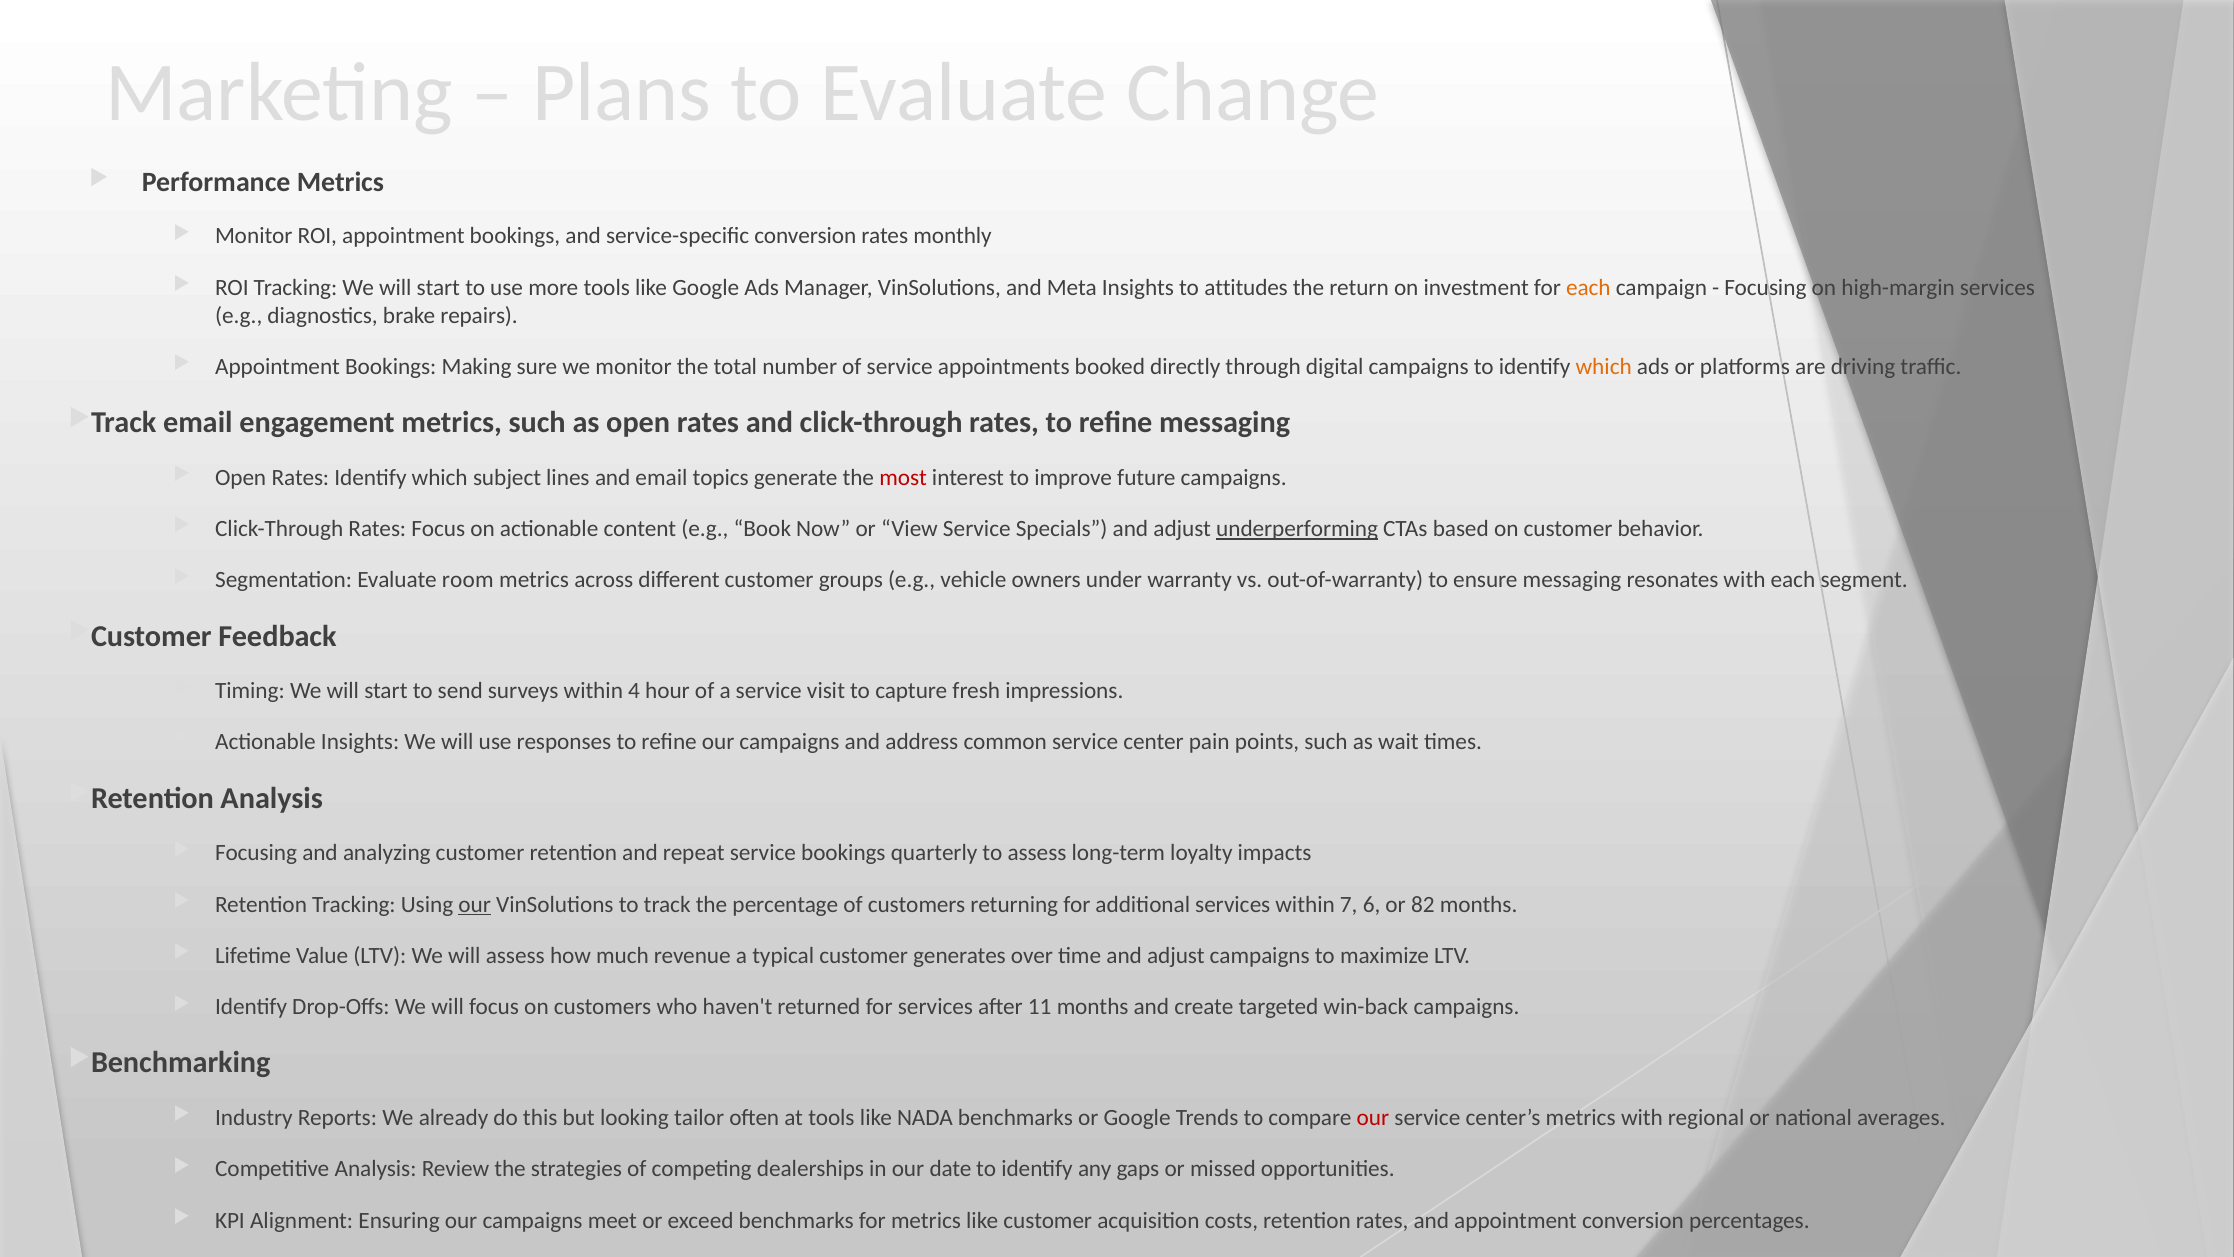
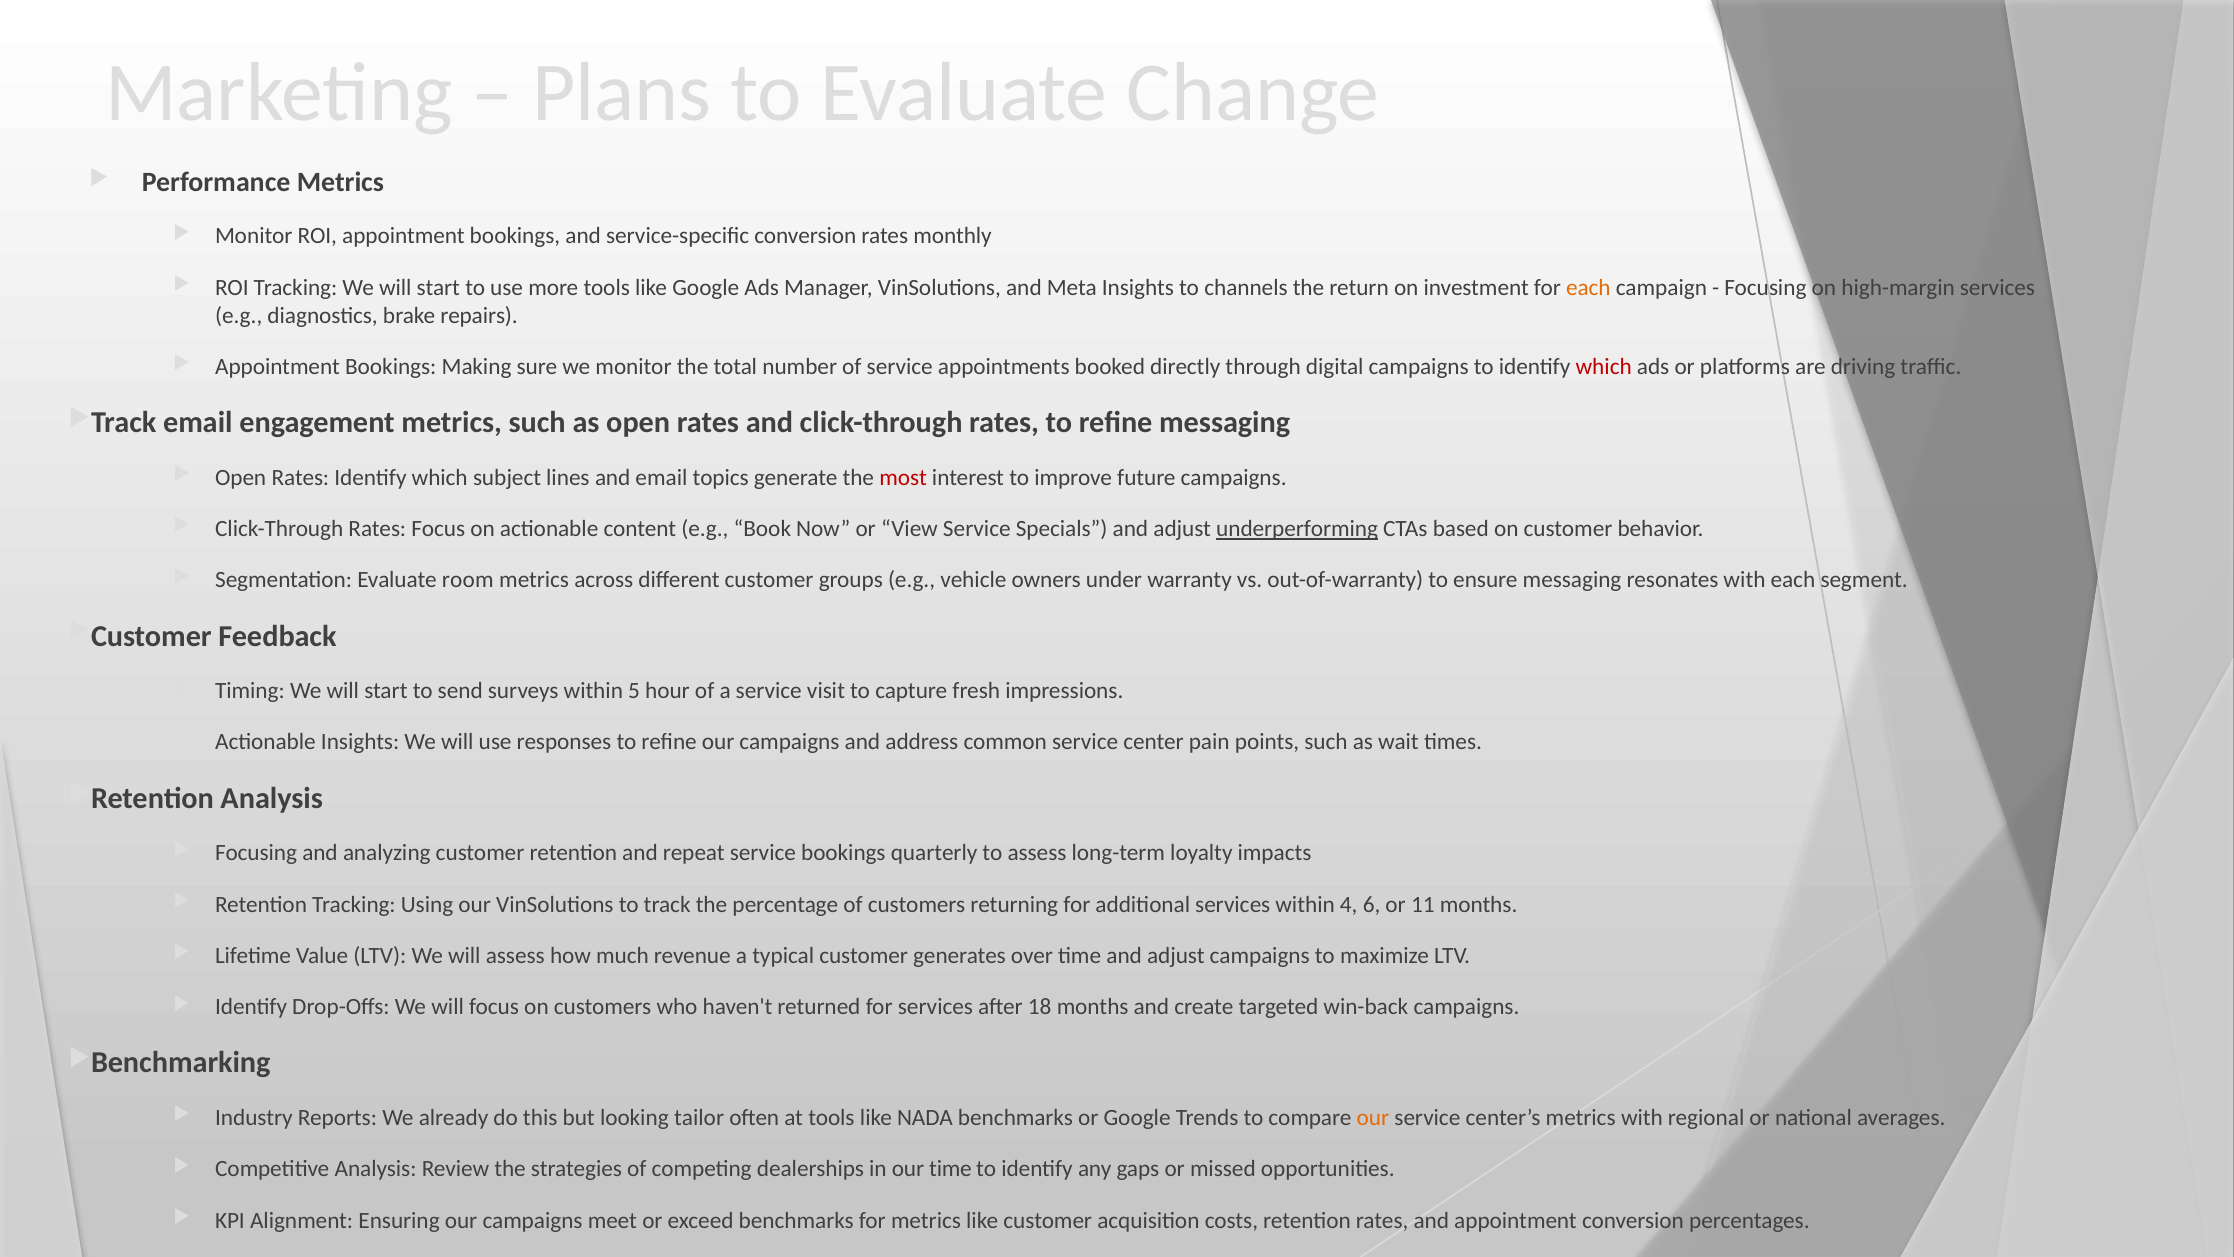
attitudes: attitudes -> channels
which at (1604, 367) colour: orange -> red
4: 4 -> 5
our at (475, 904) underline: present -> none
7: 7 -> 4
82: 82 -> 11
11: 11 -> 18
our at (1373, 1118) colour: red -> orange
our date: date -> time
